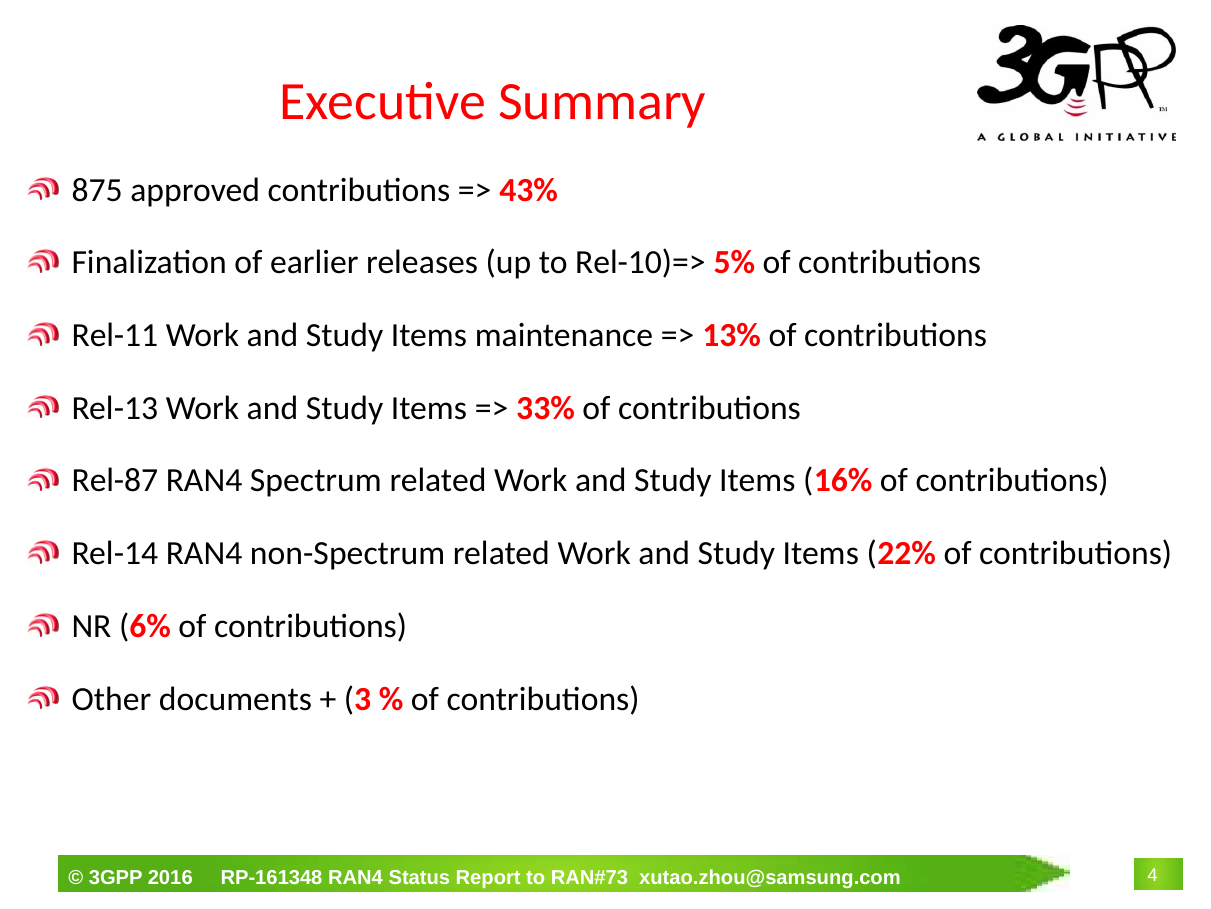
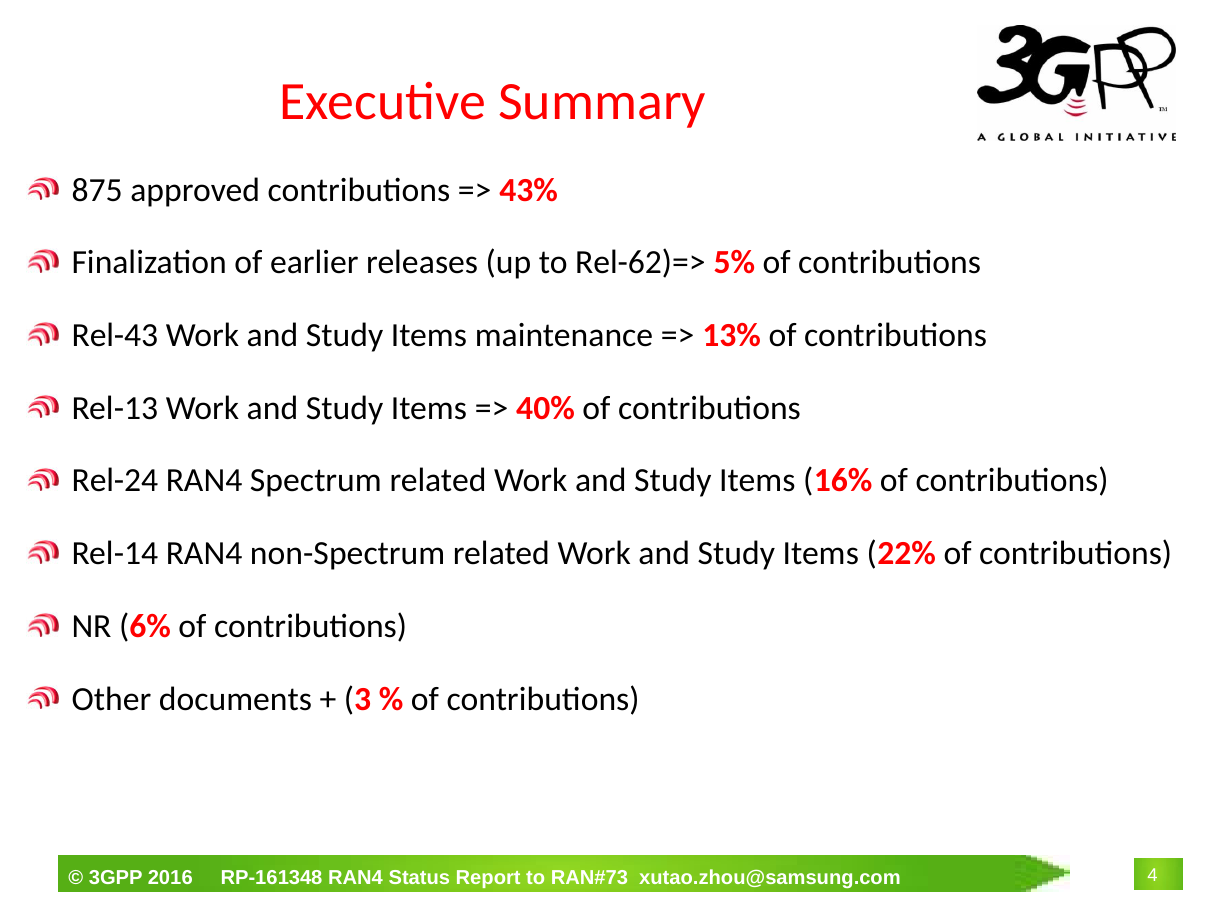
Rel-10)=>: Rel-10)=> -> Rel-62)=>
Rel-11: Rel-11 -> Rel-43
33%: 33% -> 40%
Rel-87: Rel-87 -> Rel-24
